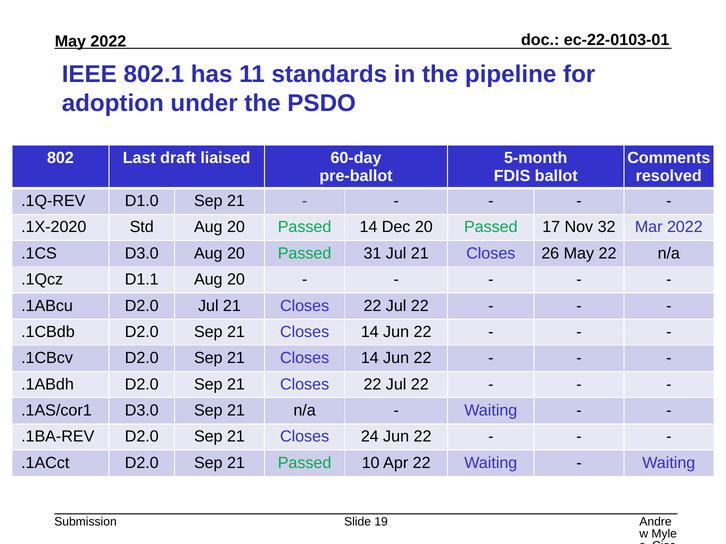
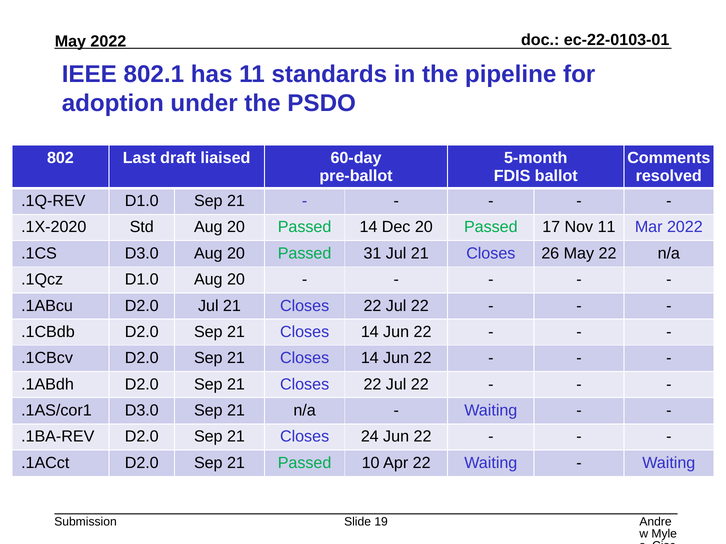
Nov 32: 32 -> 11
.1Qcz D1.1: D1.1 -> D1.0
